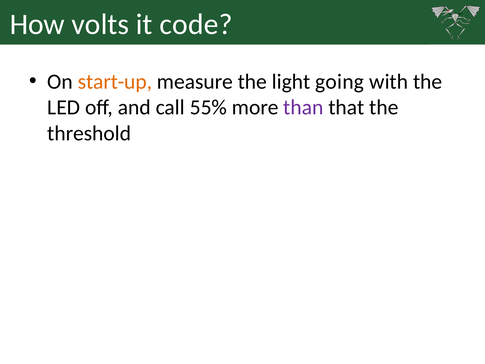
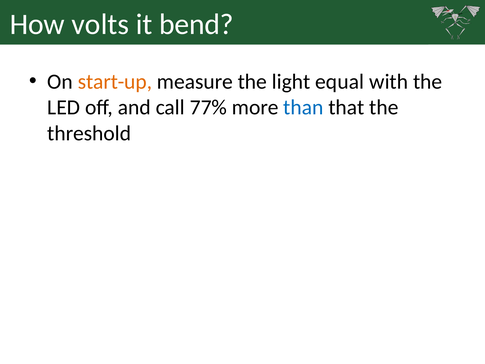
code: code -> bend
going: going -> equal
55%: 55% -> 77%
than colour: purple -> blue
